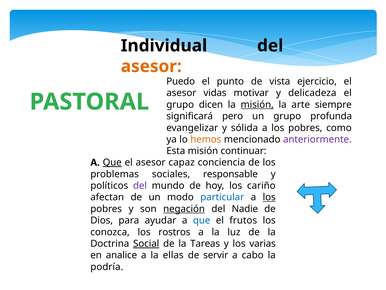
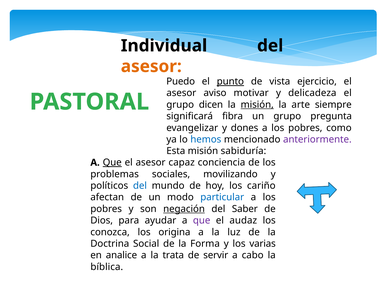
punto underline: none -> present
vidas: vidas -> aviso
pero: pero -> fibra
profunda: profunda -> pregunta
sólida: sólida -> dones
hemos colour: orange -> blue
continuar: continuar -> sabiduría
responsable: responsable -> movilizando
del at (140, 185) colour: purple -> blue
los at (269, 197) underline: present -> none
Nadie: Nadie -> Saber
que at (202, 220) colour: blue -> purple
frutos: frutos -> audaz
rostros: rostros -> origina
Social underline: present -> none
Tareas: Tareas -> Forma
ellas: ellas -> trata
podría: podría -> bíblica
